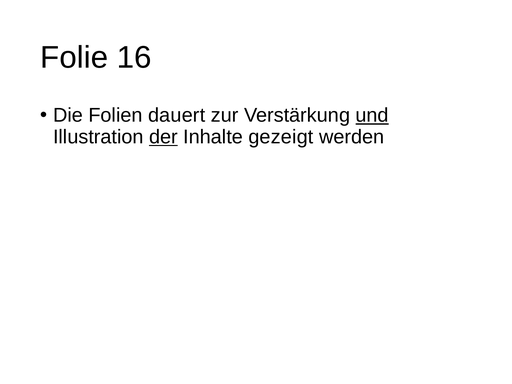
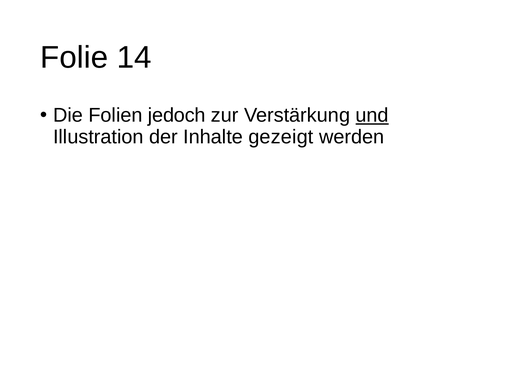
16: 16 -> 14
dauert: dauert -> jedoch
der underline: present -> none
